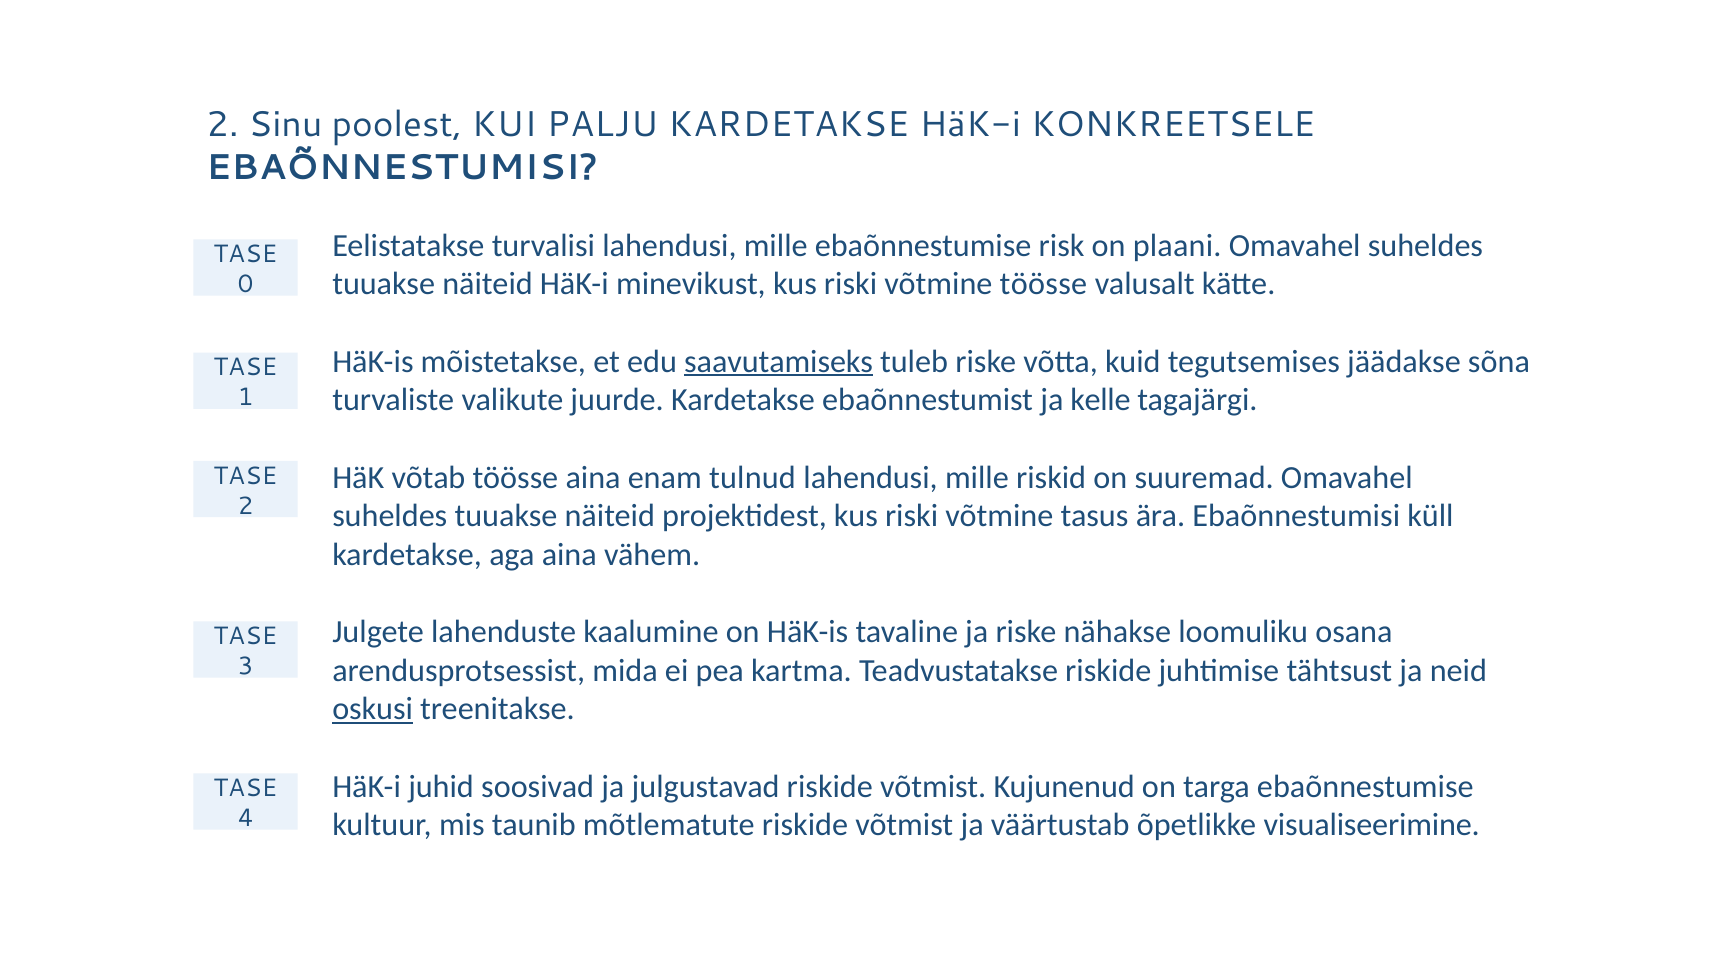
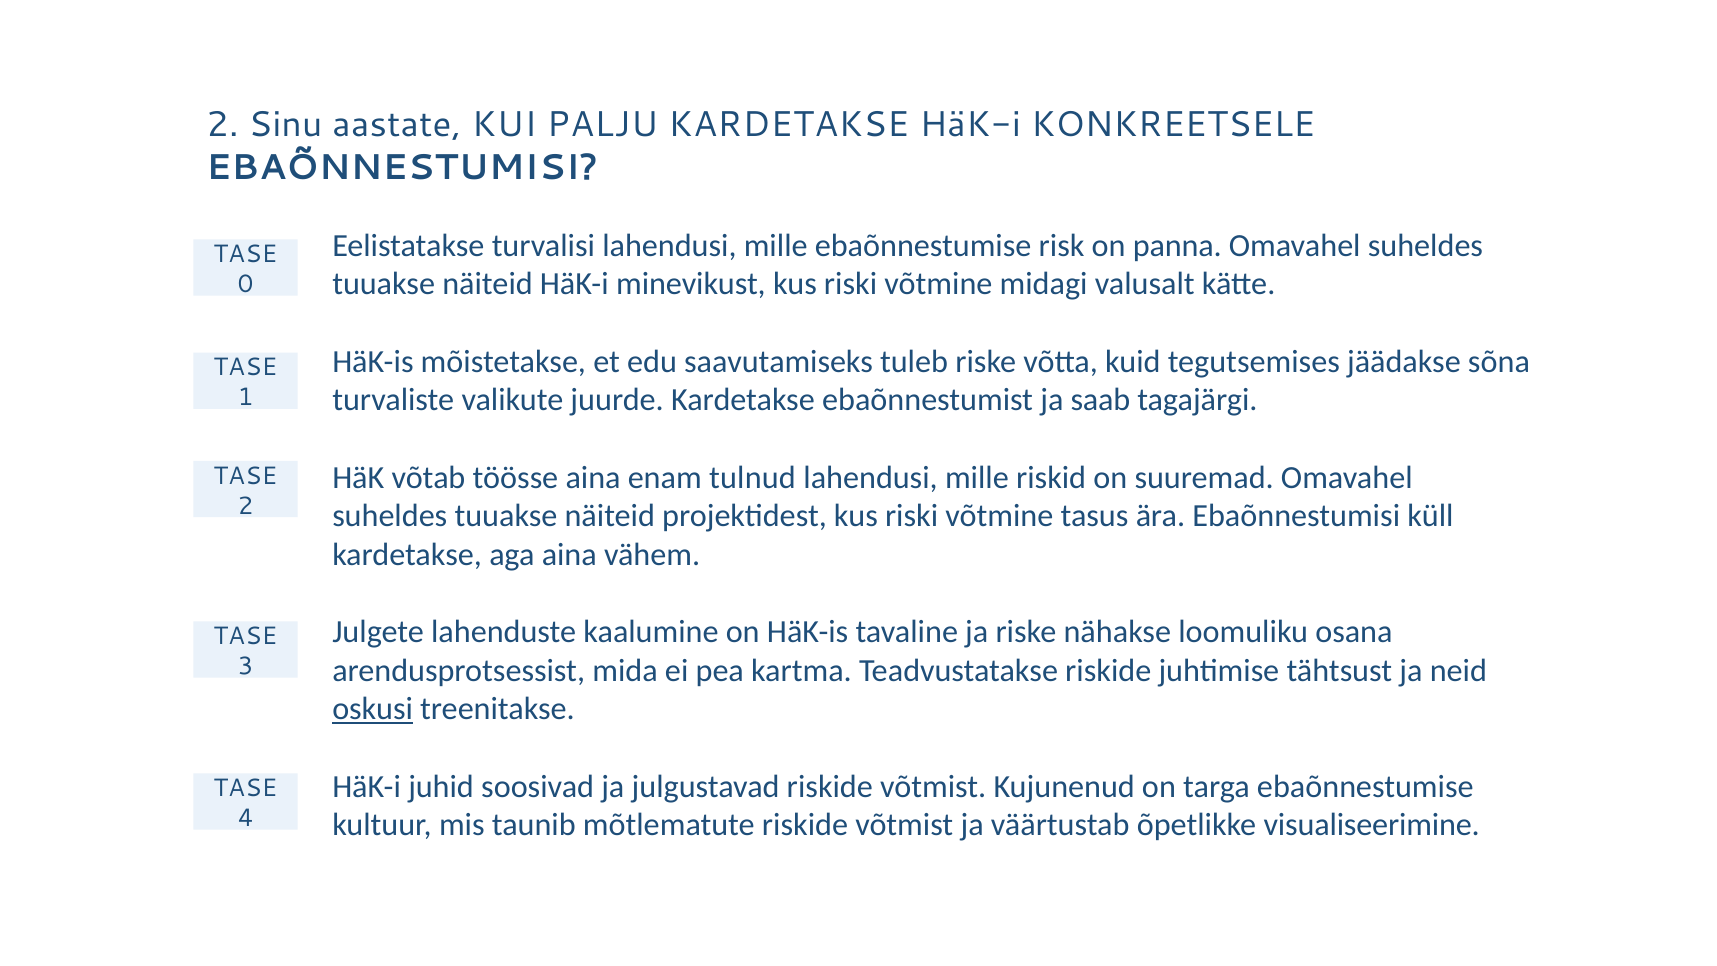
poolest: poolest -> aastate
plaani: plaani -> panna
võtmine töösse: töösse -> midagi
saavutamiseks underline: present -> none
kelle: kelle -> saab
